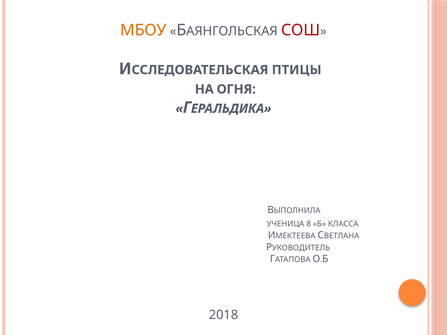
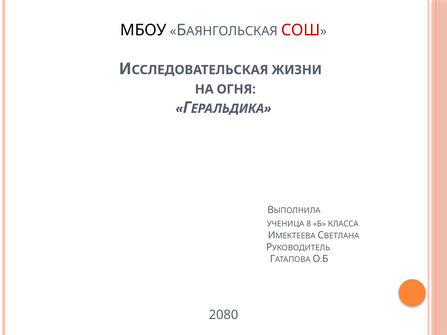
МБОУ colour: orange -> black
ПТИЦЫ: ПТИЦЫ -> ЖИЗНИ
2018: 2018 -> 2080
